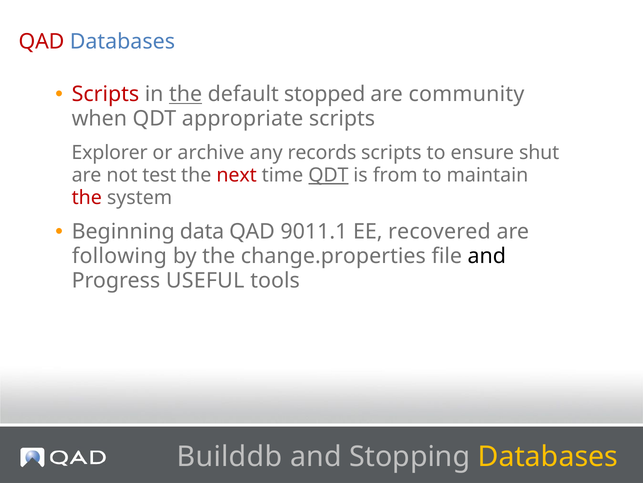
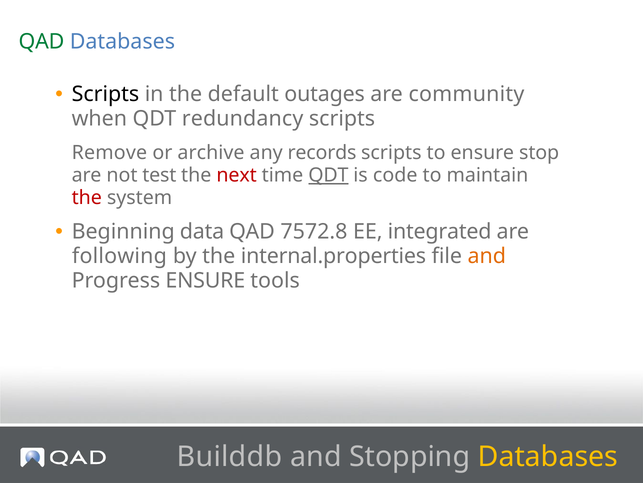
QAD at (41, 42) colour: red -> green
Scripts at (105, 94) colour: red -> black
the at (186, 94) underline: present -> none
stopped: stopped -> outages
appropriate: appropriate -> redundancy
Explorer: Explorer -> Remove
shut: shut -> stop
from: from -> code
9011.1: 9011.1 -> 7572.8
recovered: recovered -> integrated
change.properties: change.properties -> internal.properties
and at (487, 256) colour: black -> orange
Progress USEFUL: USEFUL -> ENSURE
